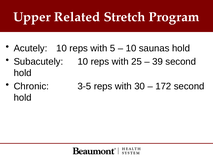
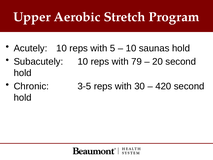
Related: Related -> Aerobic
25: 25 -> 79
39: 39 -> 20
172: 172 -> 420
